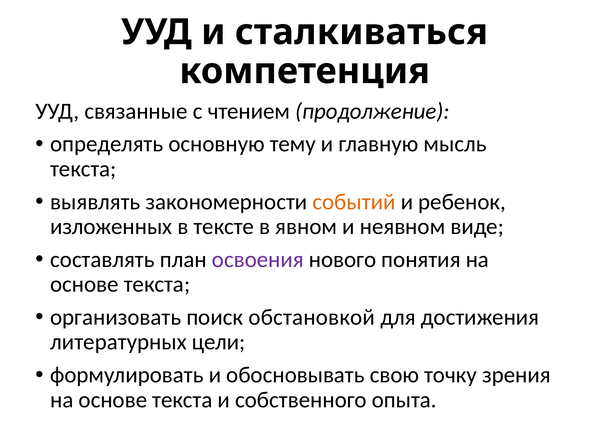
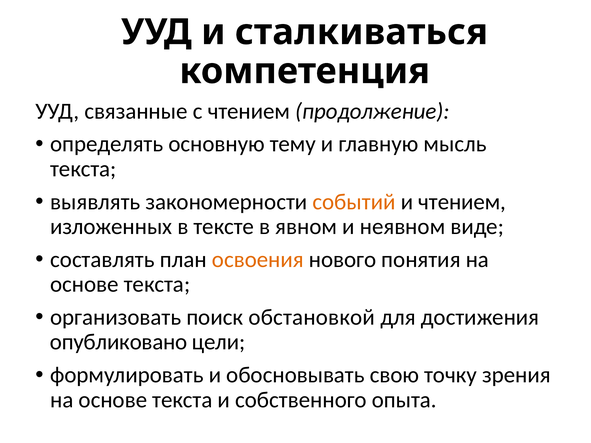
и ребенок: ребенок -> чтением
освоения colour: purple -> orange
литературных: литературных -> опубликовано
